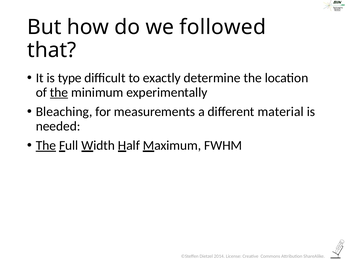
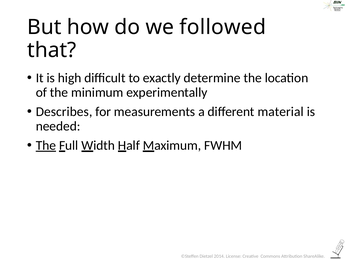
type: type -> high
the at (59, 92) underline: present -> none
Bleaching: Bleaching -> Describes
